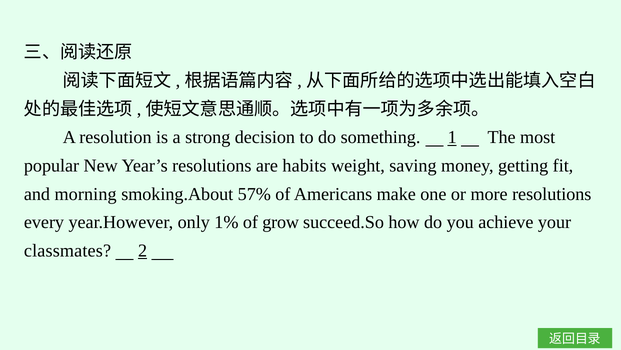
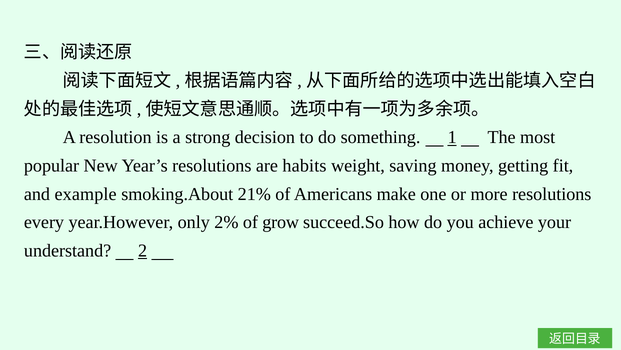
morning: morning -> example
57%: 57% -> 21%
1%: 1% -> 2%
classmates: classmates -> understand
